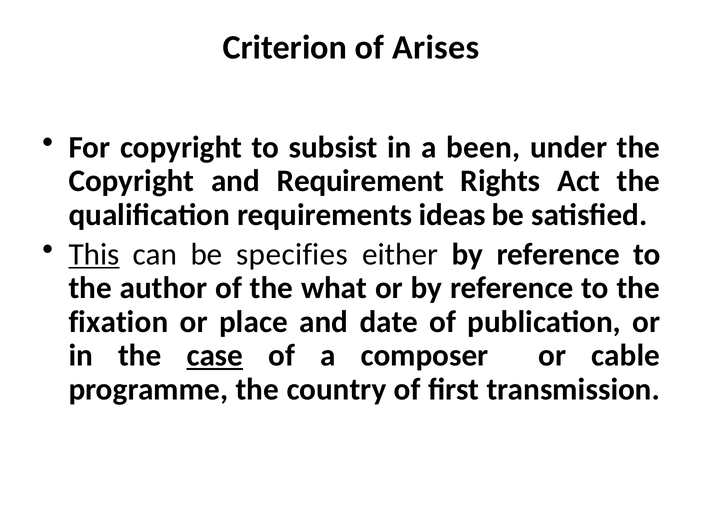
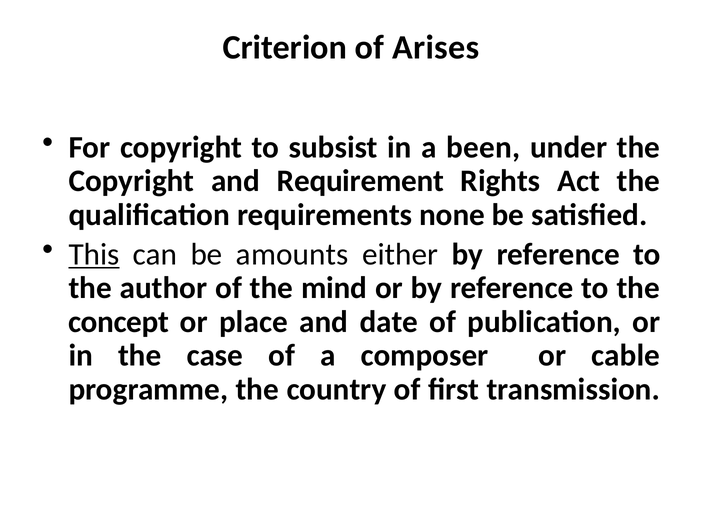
ideas: ideas -> none
specifies: specifies -> amounts
what: what -> mind
fixation: fixation -> concept
case underline: present -> none
